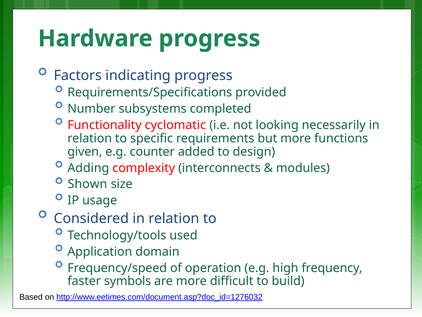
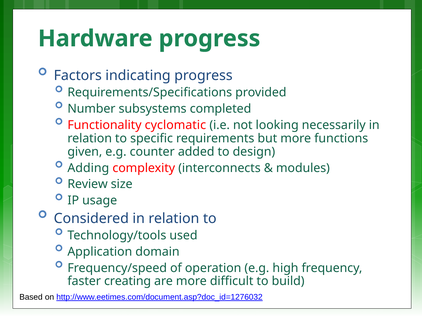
Shown: Shown -> Review
symbols: symbols -> creating
